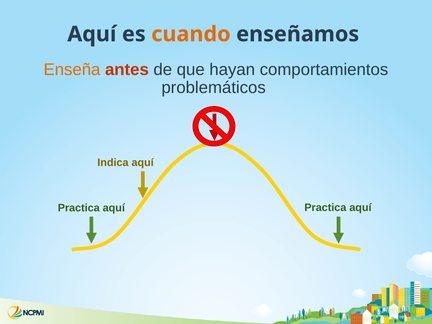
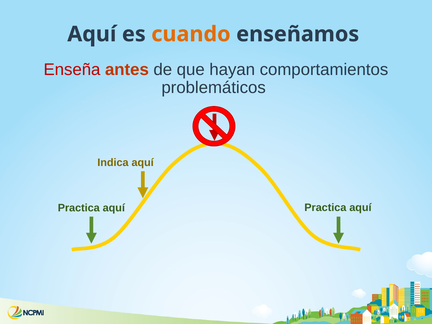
Enseña colour: orange -> red
